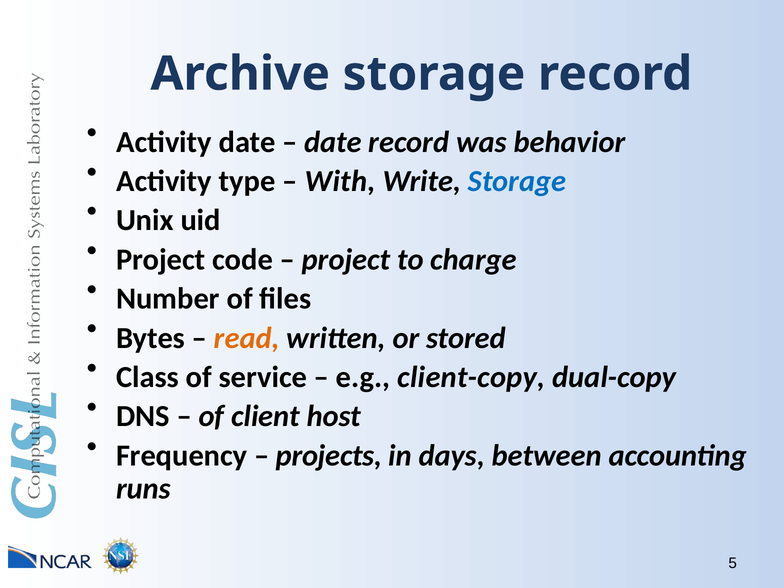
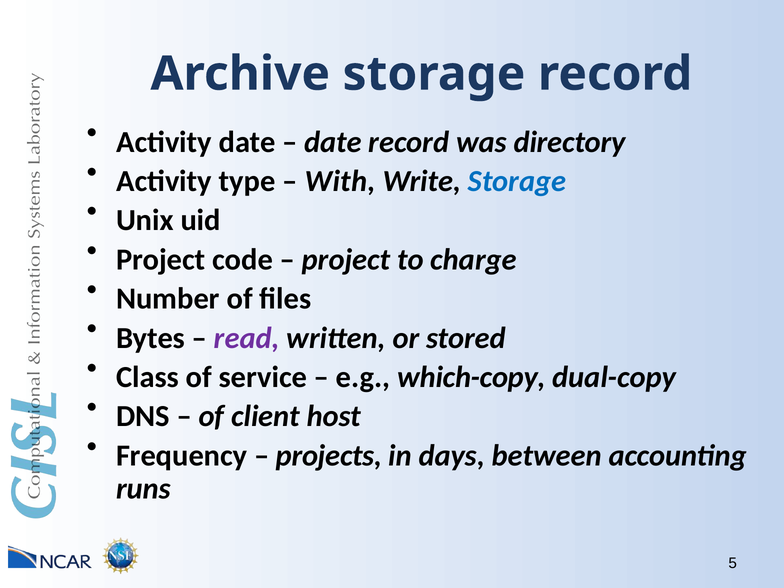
behavior: behavior -> directory
read colour: orange -> purple
client-copy: client-copy -> which-copy
